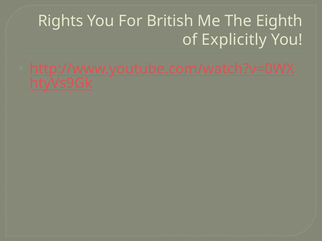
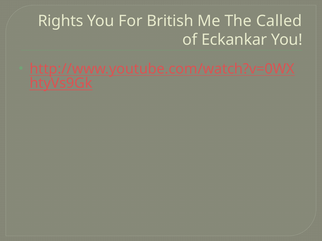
Eighth: Eighth -> Called
Explicitly: Explicitly -> Eckankar
